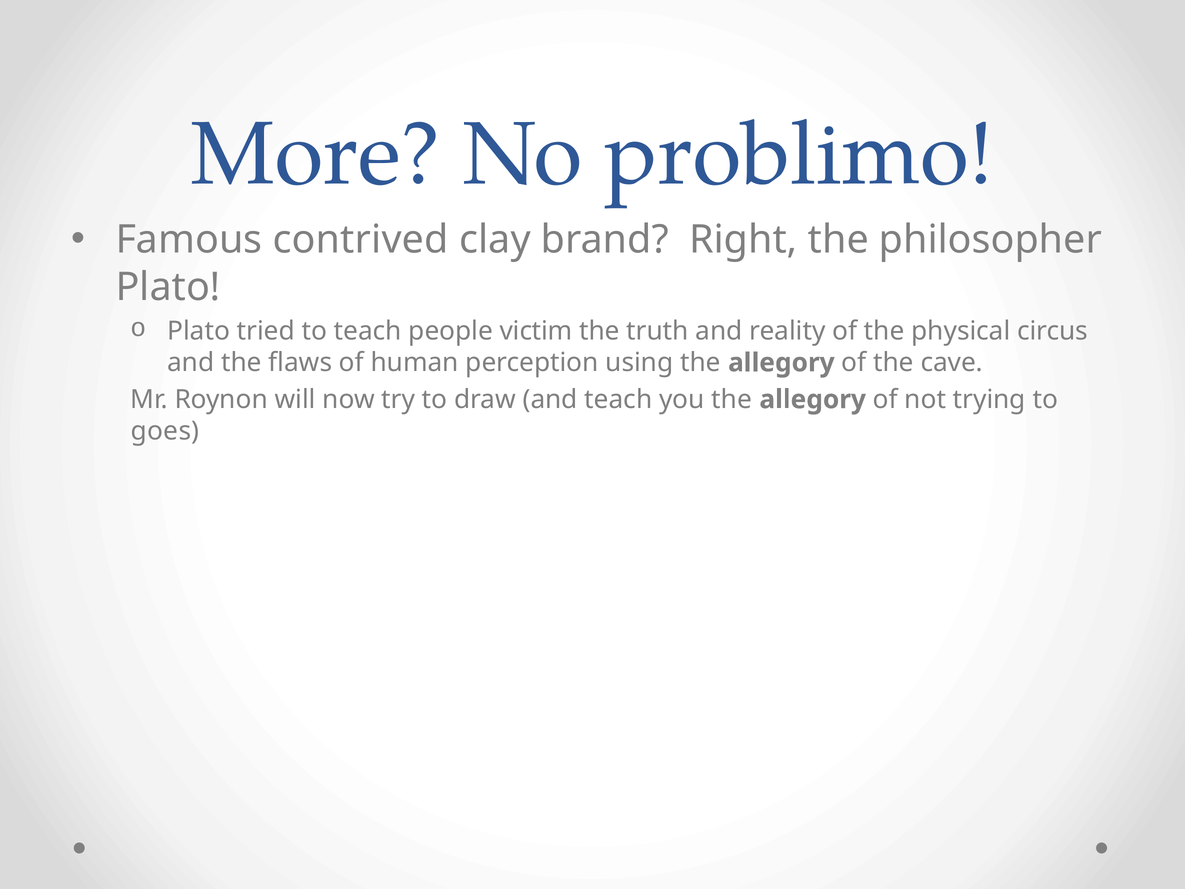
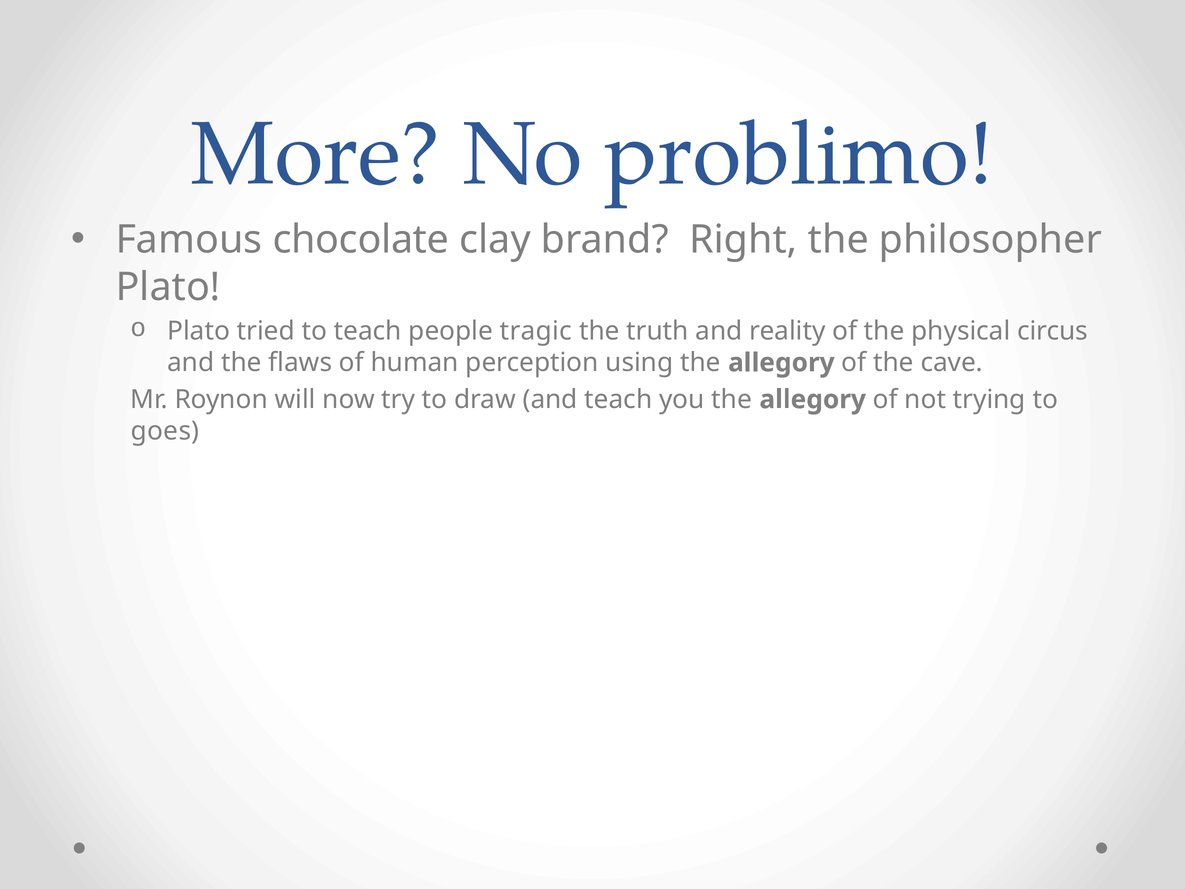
contrived: contrived -> chocolate
victim: victim -> tragic
